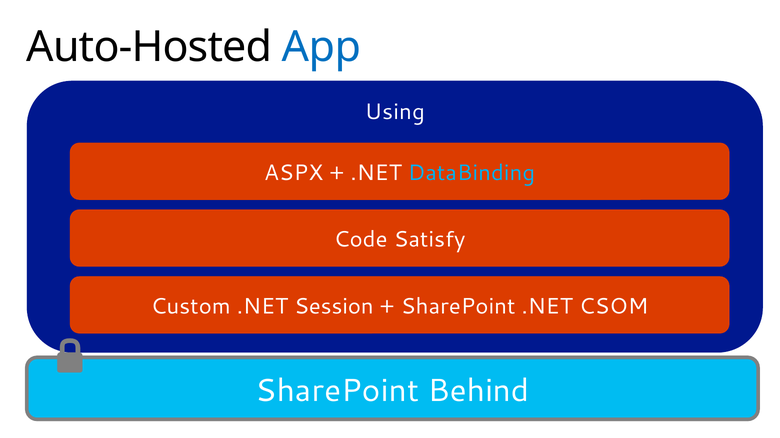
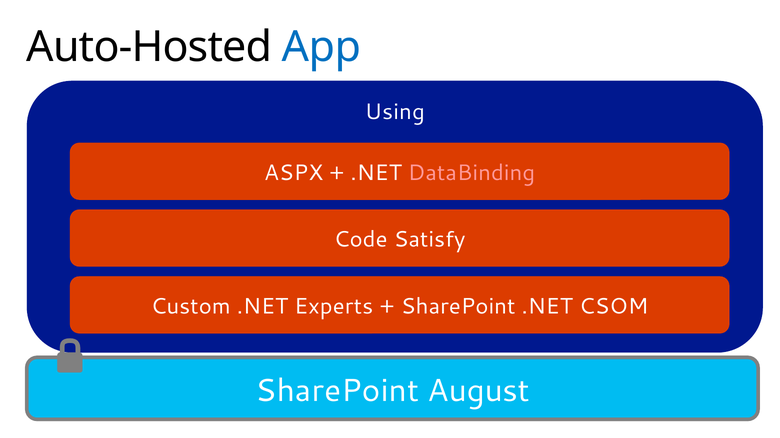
DataBinding colour: light blue -> pink
Session: Session -> Experts
Behind: Behind -> August
